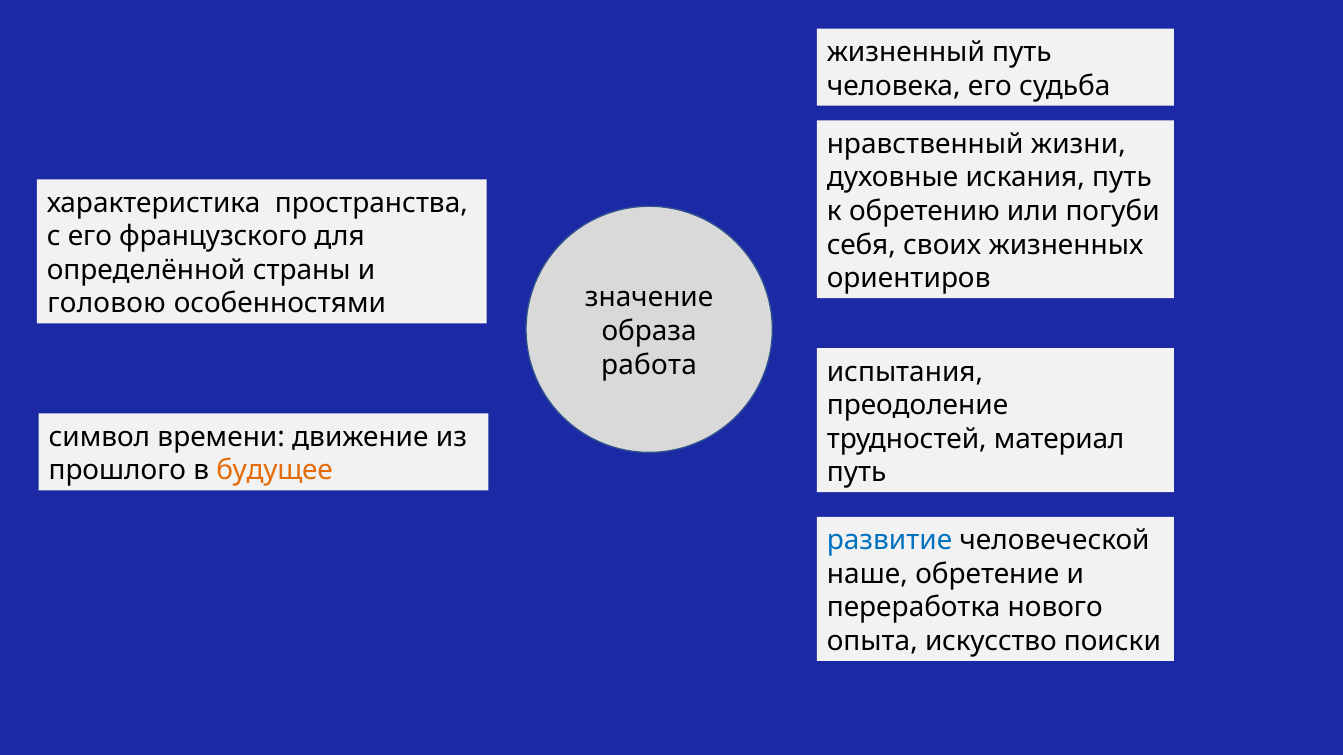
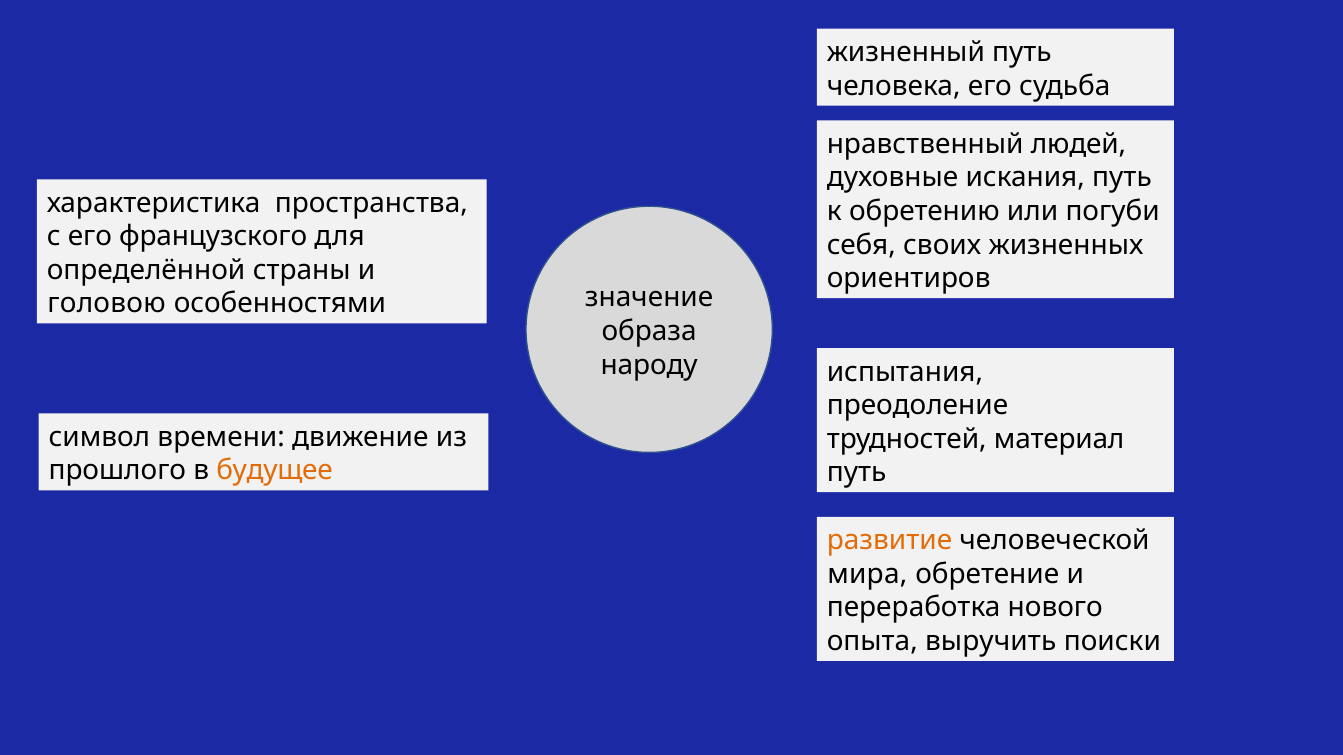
жизни: жизни -> людей
работа: работа -> народу
развитие colour: blue -> orange
наше: наше -> мира
искусство: искусство -> выручить
